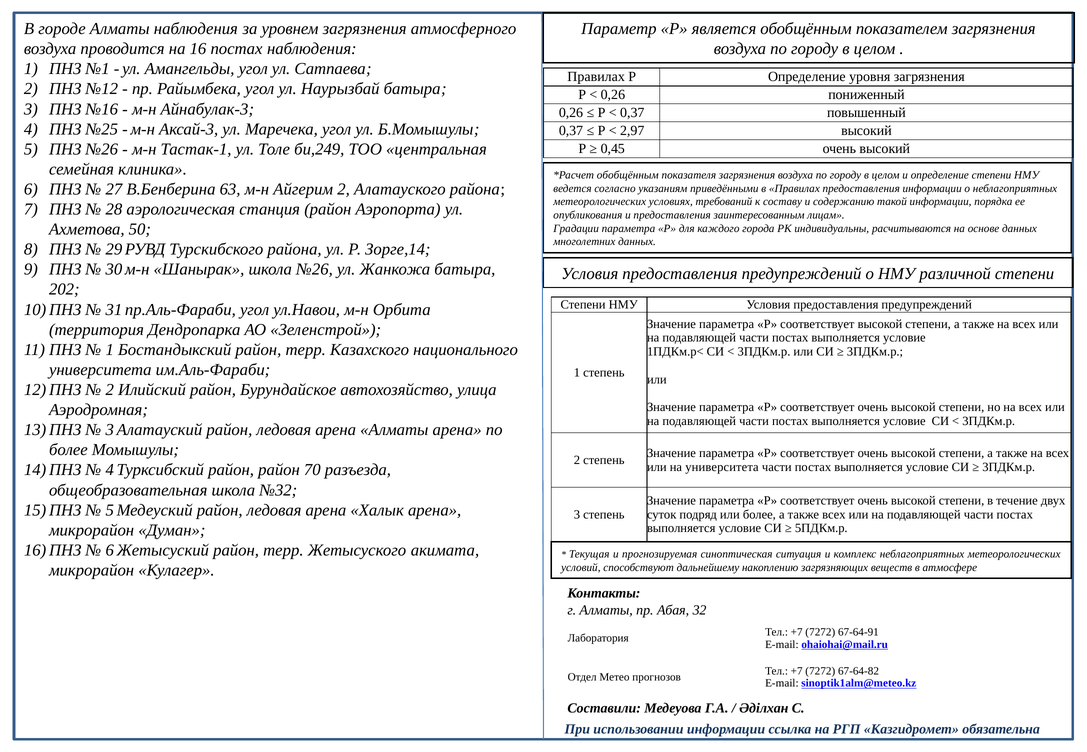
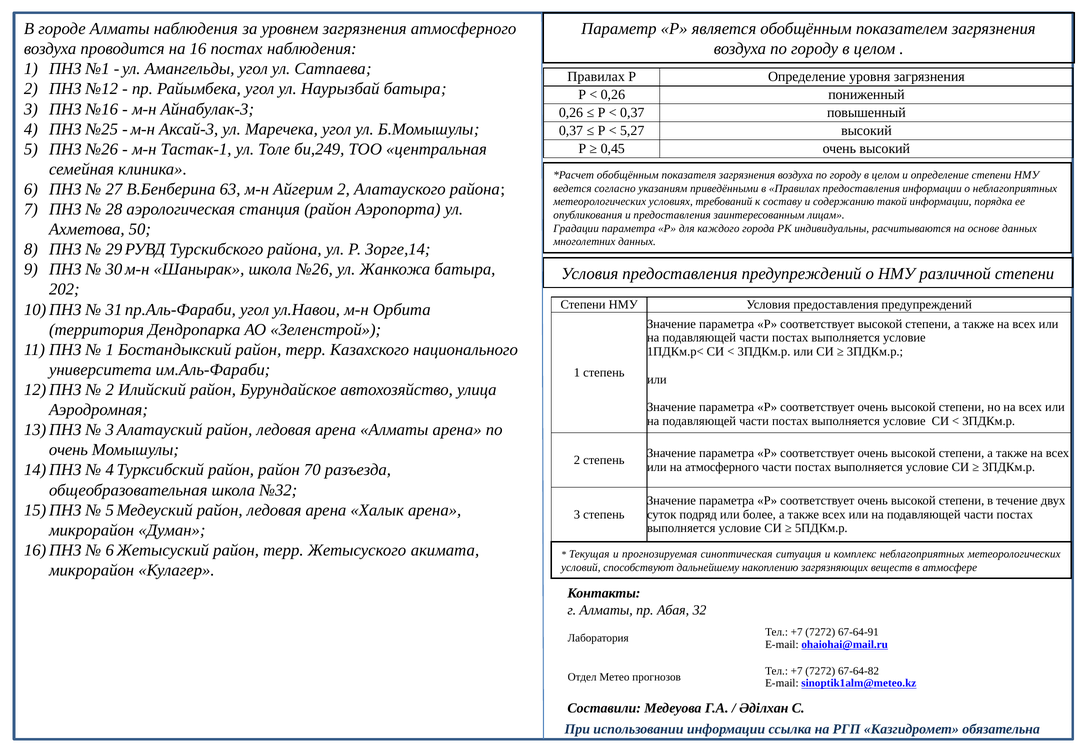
2,97: 2,97 -> 5,27
более at (68, 450): более -> очень
на университета: университета -> атмосферного
